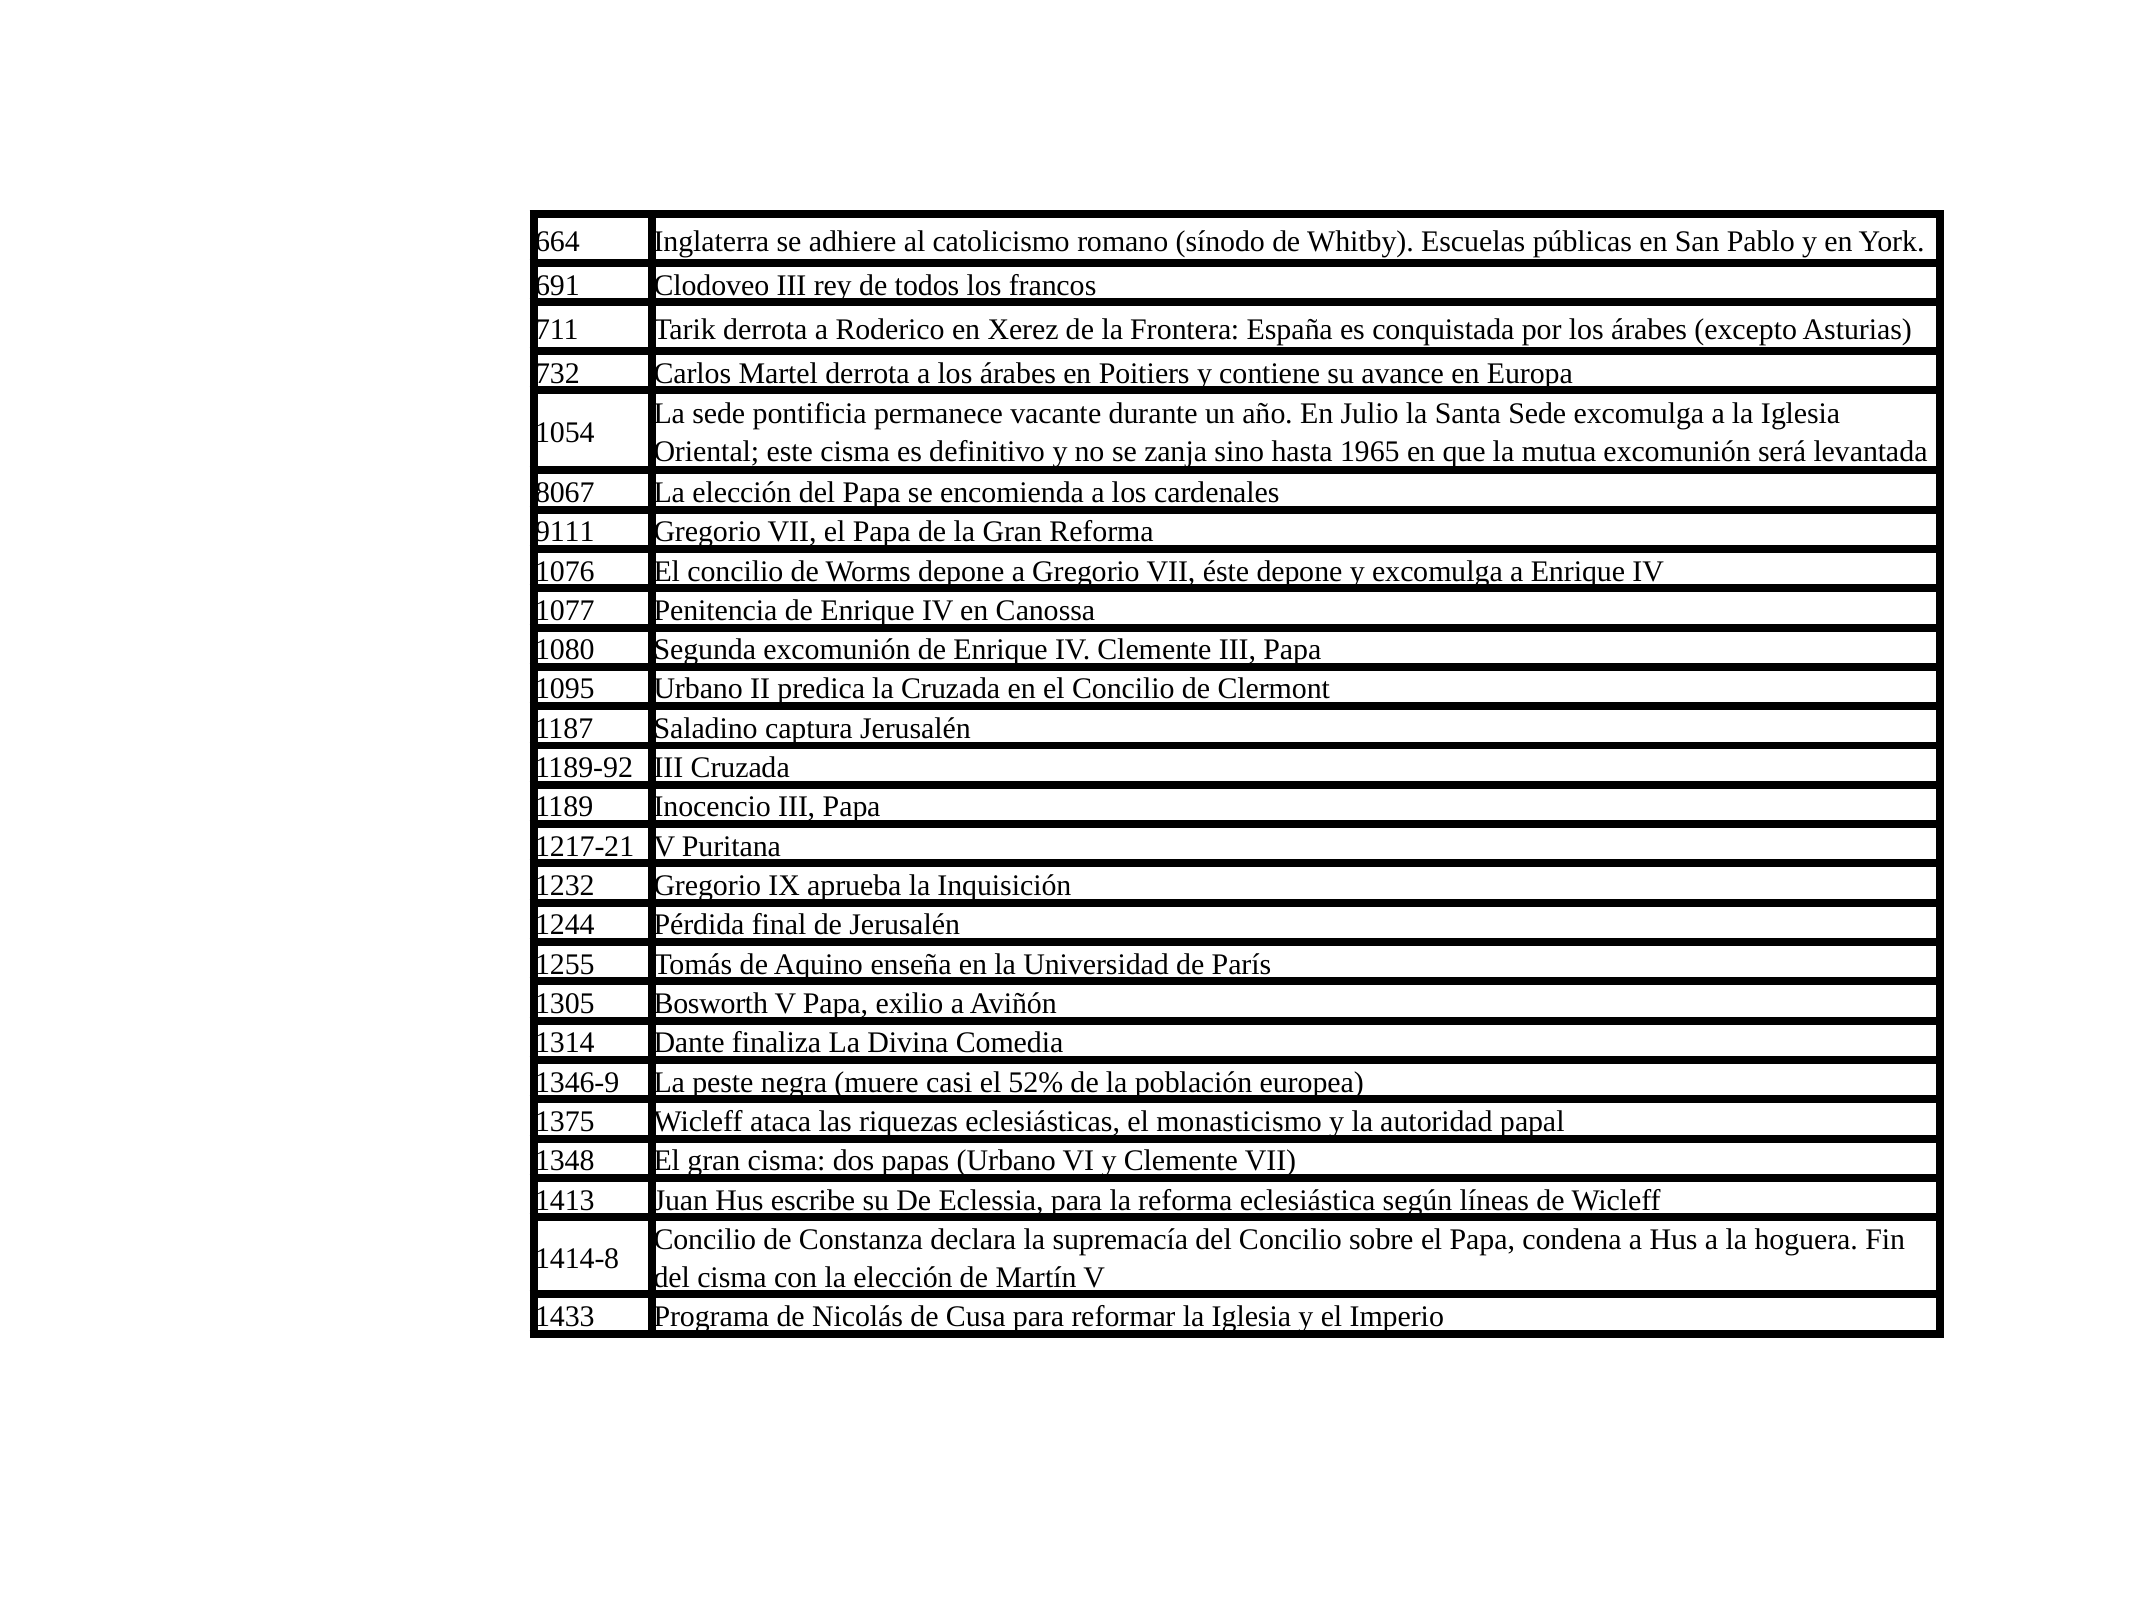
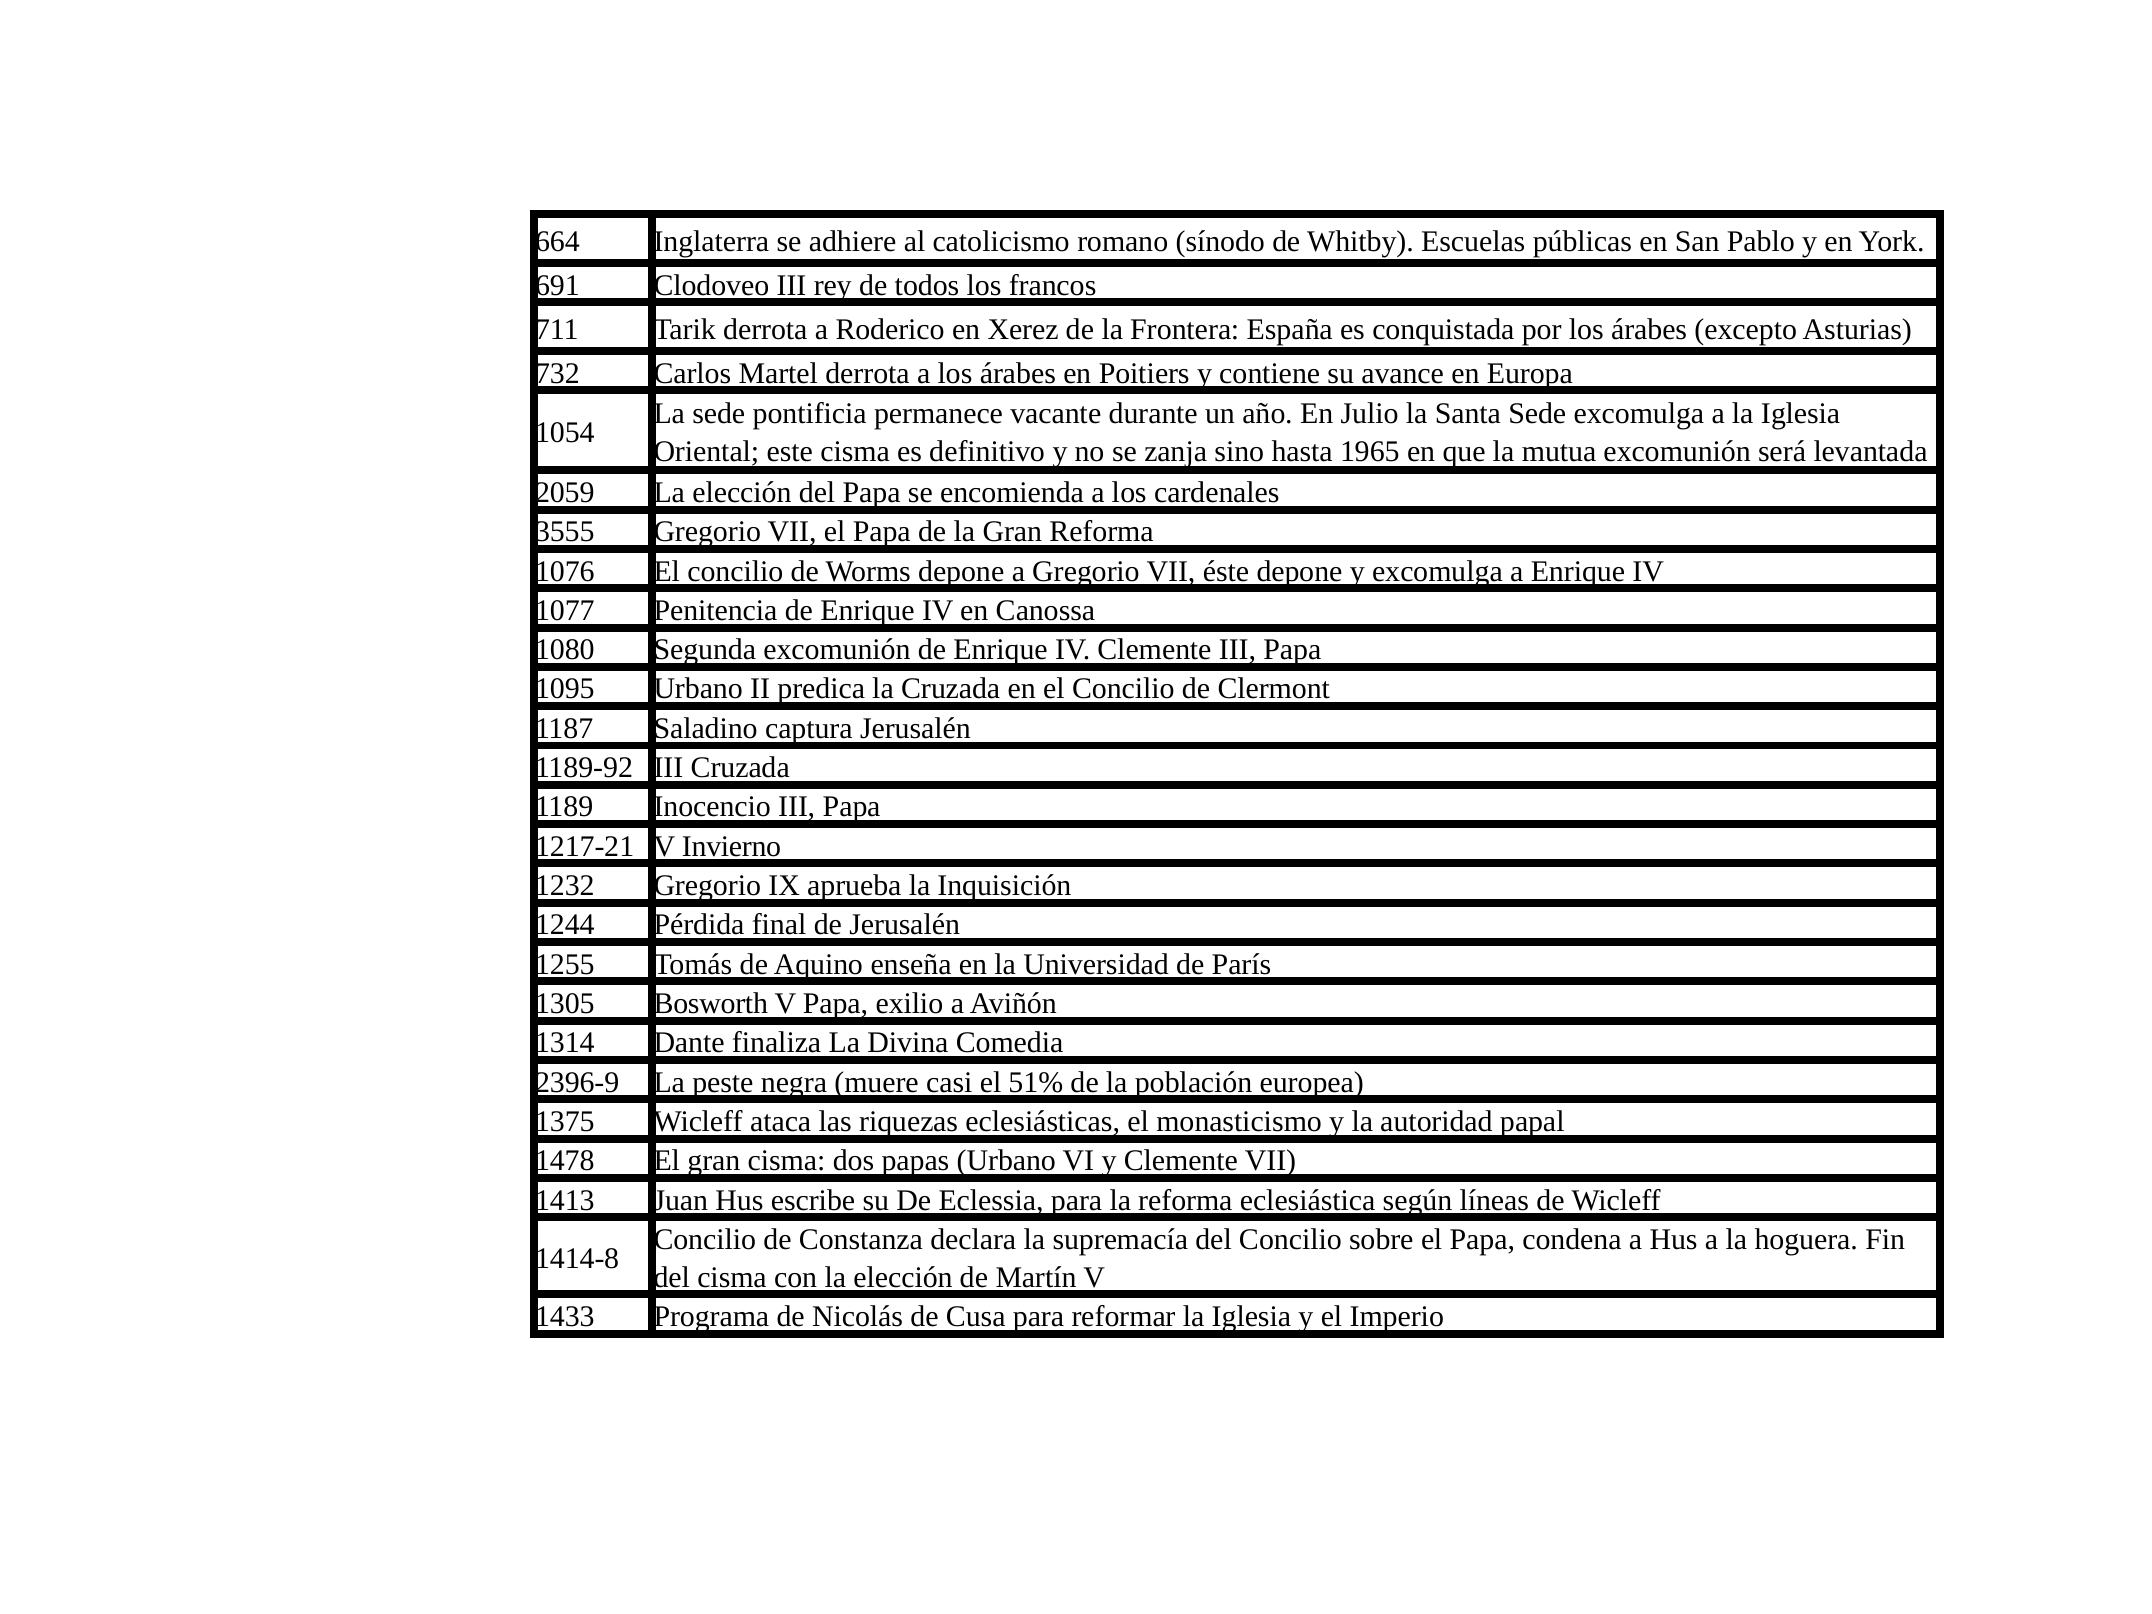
8067: 8067 -> 2059
9111: 9111 -> 3555
Puritana: Puritana -> Invierno
1346-9: 1346-9 -> 2396-9
52%: 52% -> 51%
1348: 1348 -> 1478
